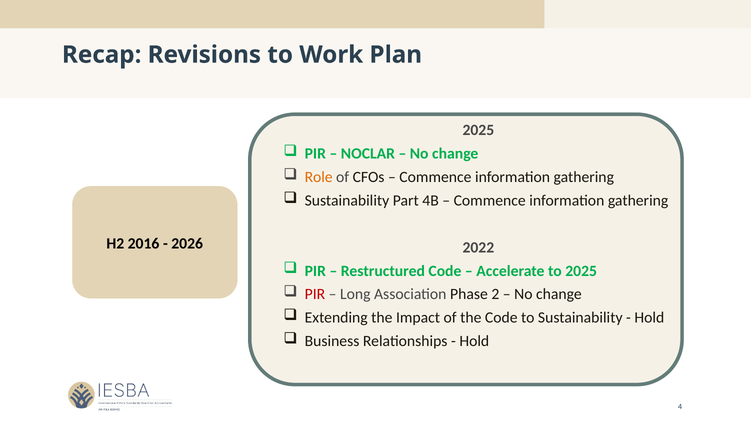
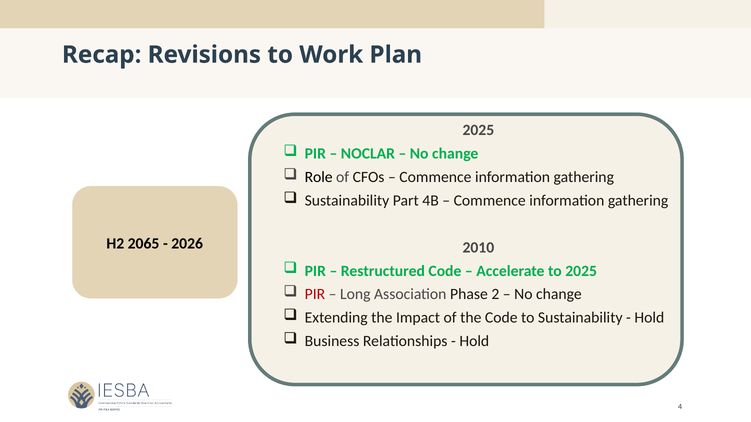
Role colour: orange -> black
2016: 2016 -> 2065
2022: 2022 -> 2010
